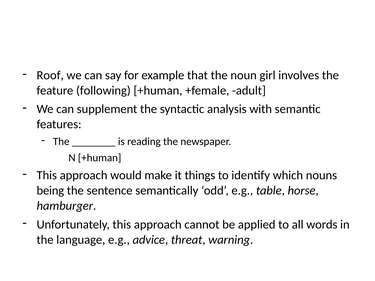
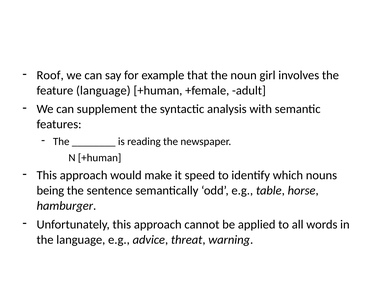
feature following: following -> language
things: things -> speed
